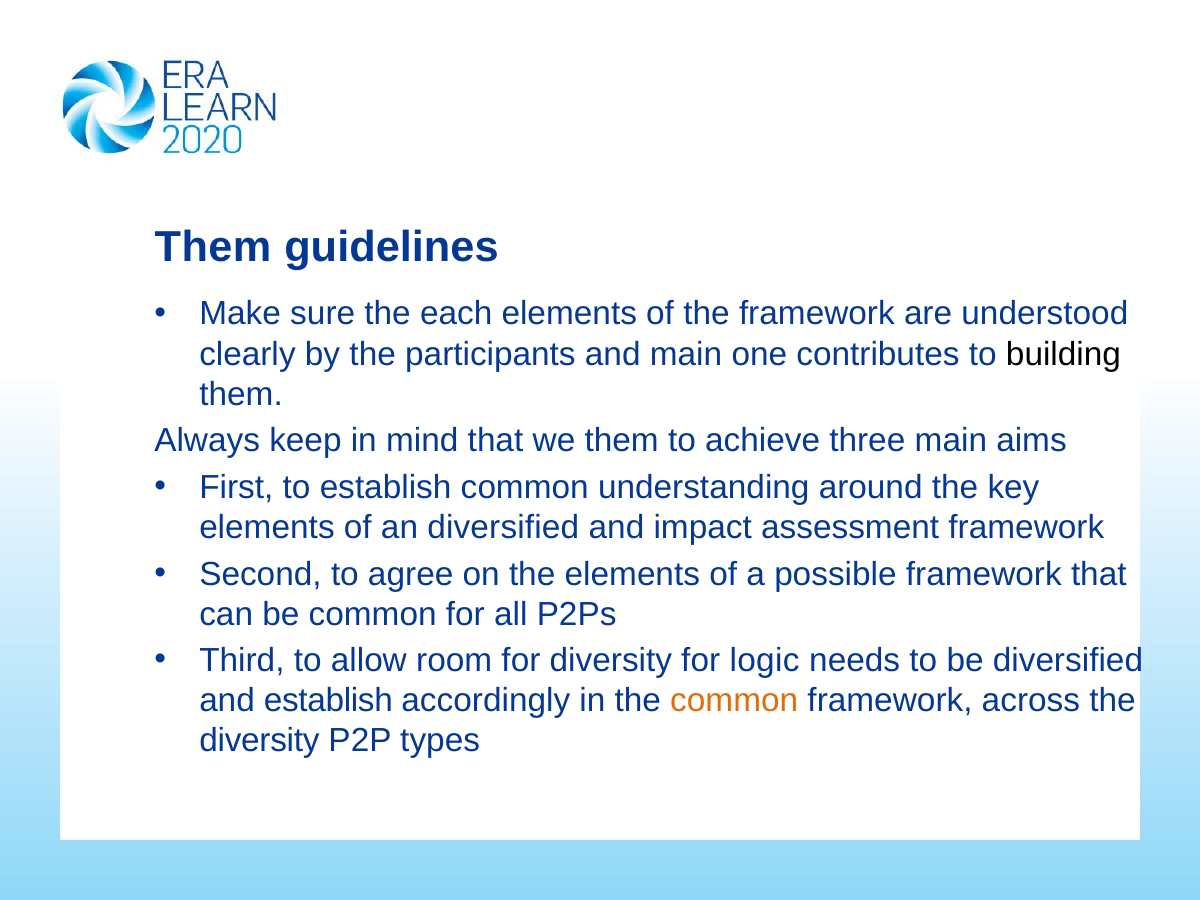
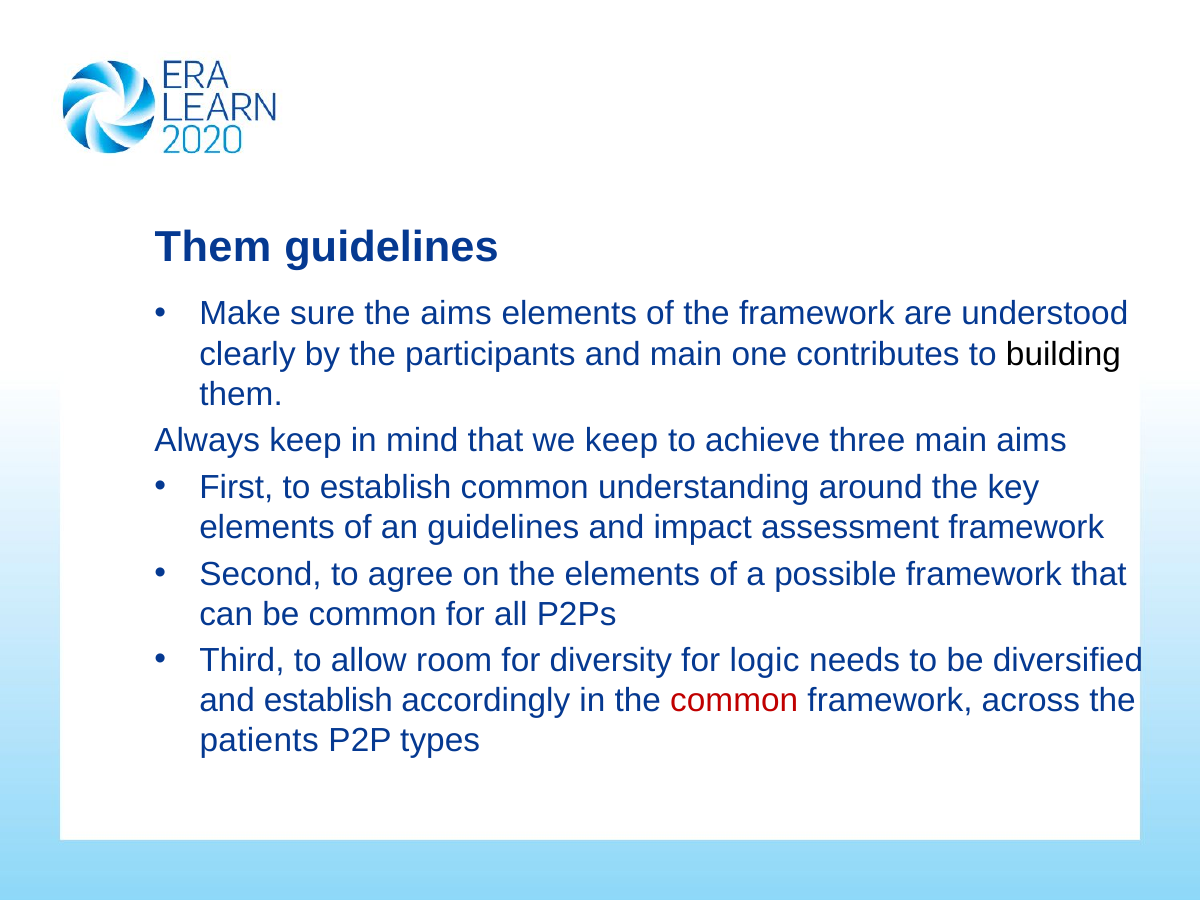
the each: each -> aims
we them: them -> keep
an diversified: diversified -> guidelines
common at (734, 701) colour: orange -> red
diversity at (259, 741): diversity -> patients
